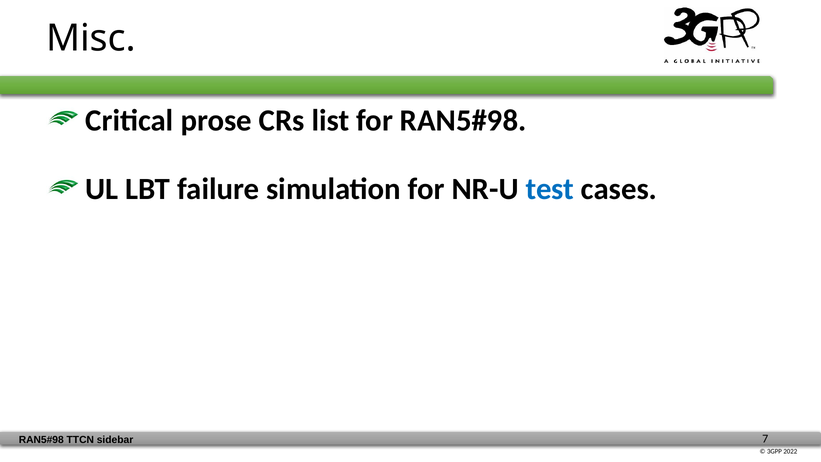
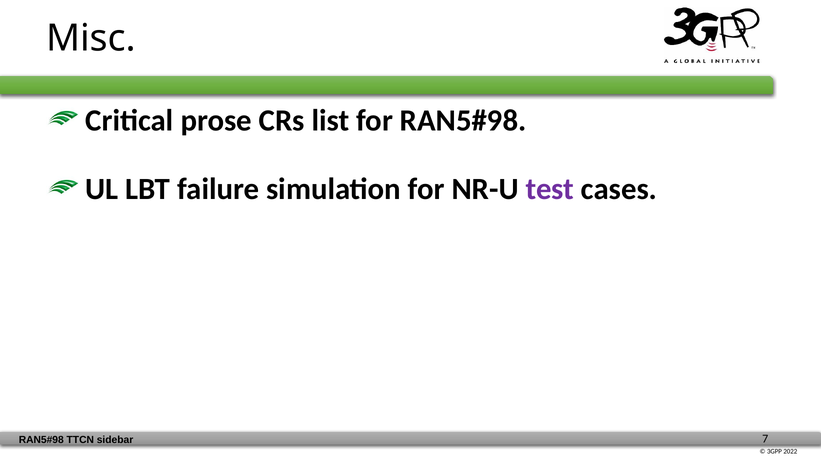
test colour: blue -> purple
